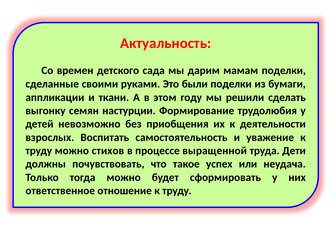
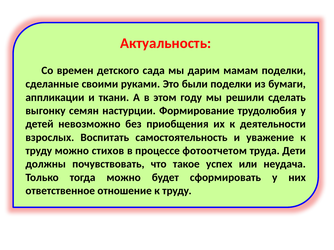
выращенной: выращенной -> фотоотчетом
